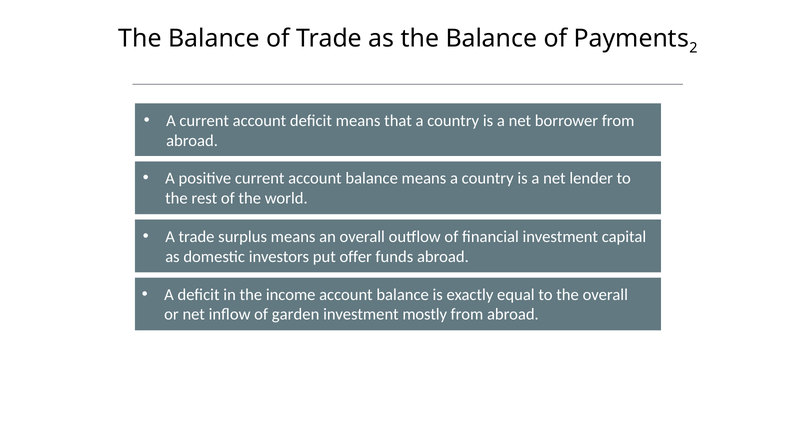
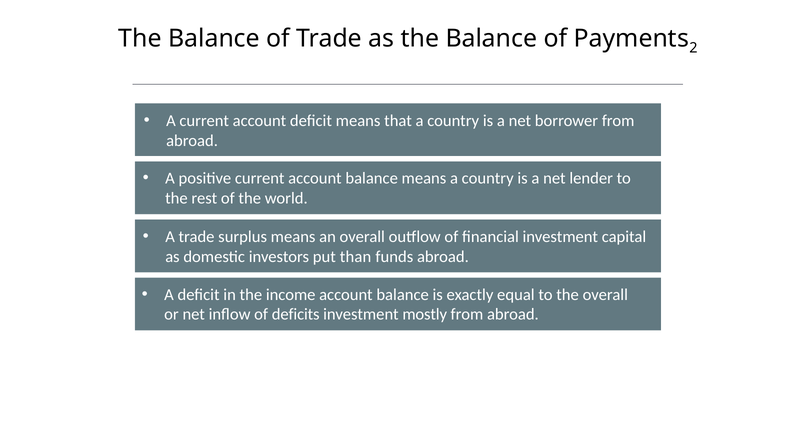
offer: offer -> than
garden: garden -> deficits
